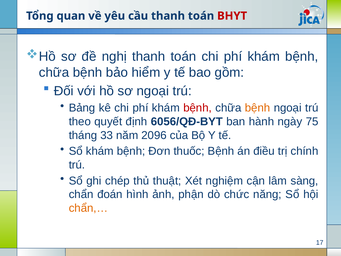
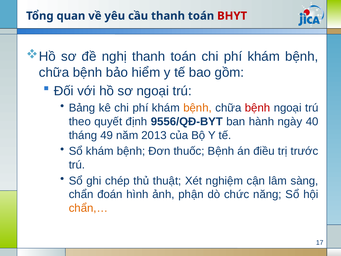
bệnh at (198, 108) colour: red -> orange
bệnh at (258, 108) colour: orange -> red
6056/QĐ-BYT: 6056/QĐ-BYT -> 9556/QĐ-BYT
75: 75 -> 40
33: 33 -> 49
2096: 2096 -> 2013
chính: chính -> trước
